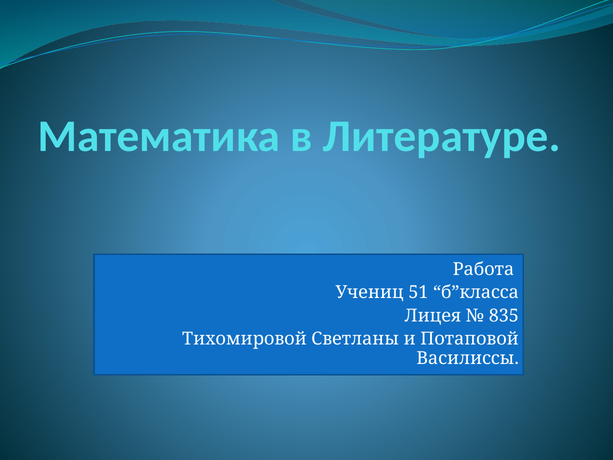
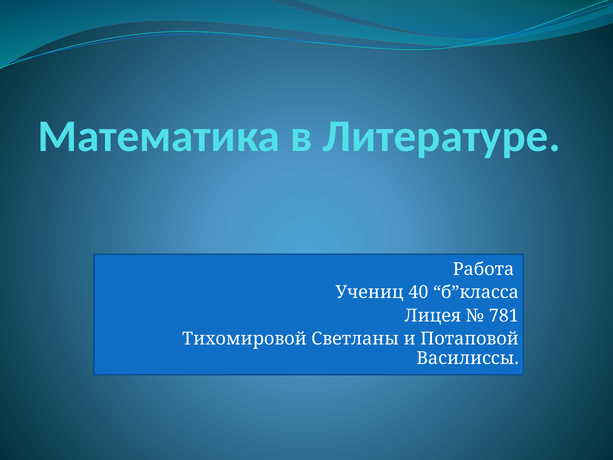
51: 51 -> 40
835: 835 -> 781
